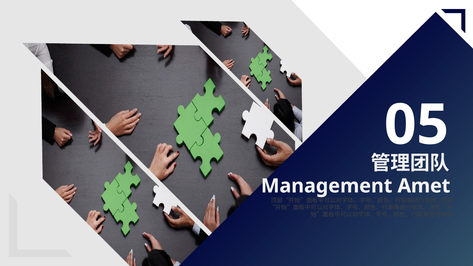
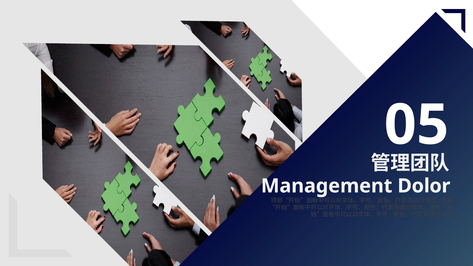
Amet: Amet -> Dolor
